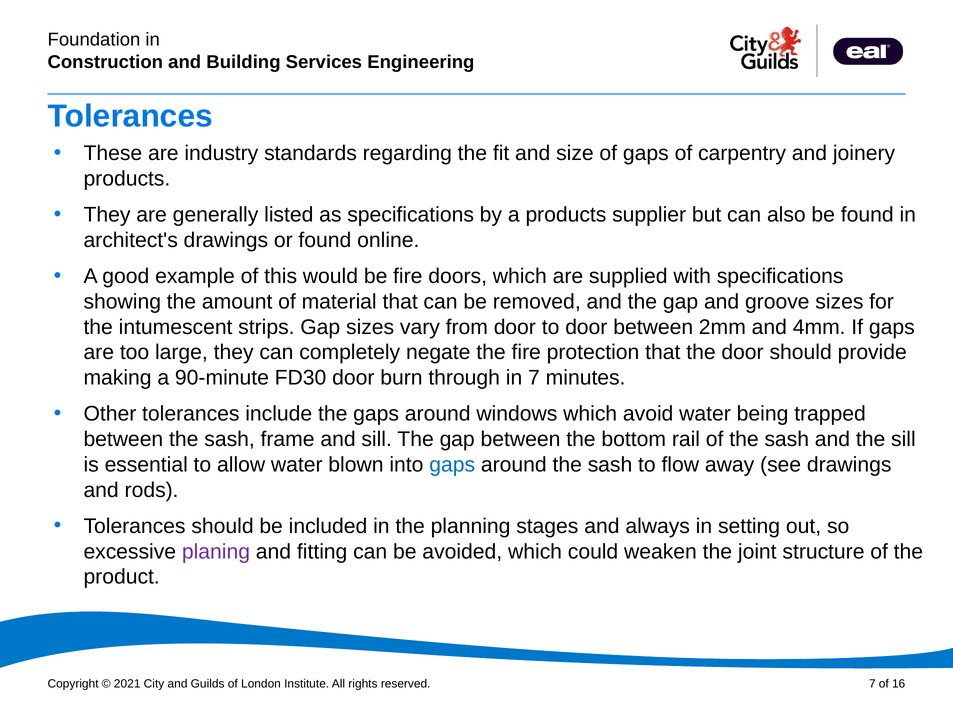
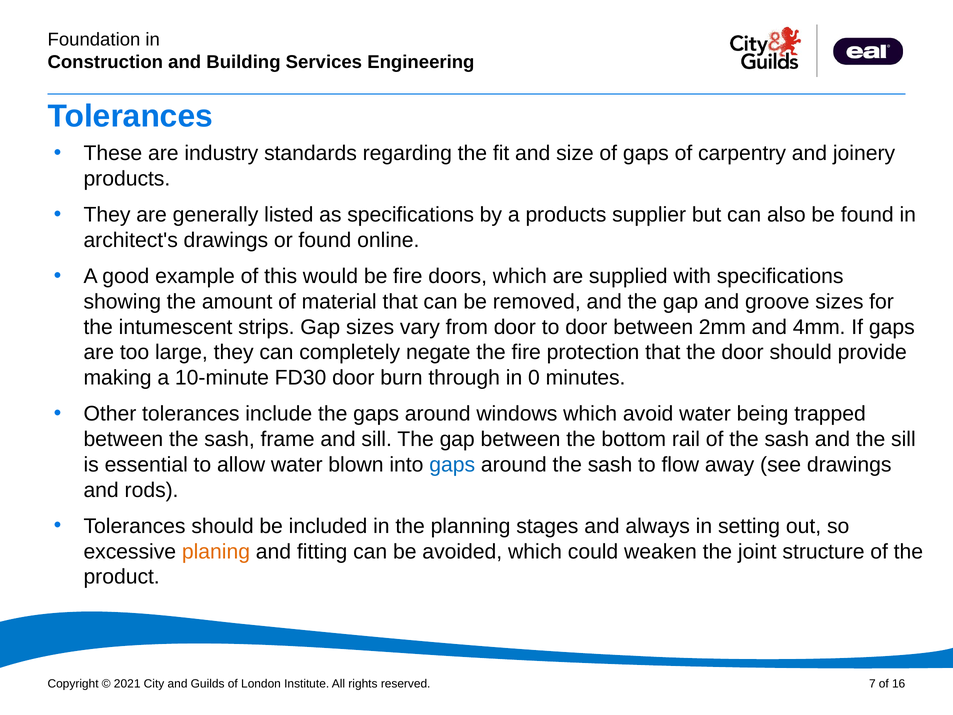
90-minute: 90-minute -> 10-minute
in 7: 7 -> 0
planing colour: purple -> orange
